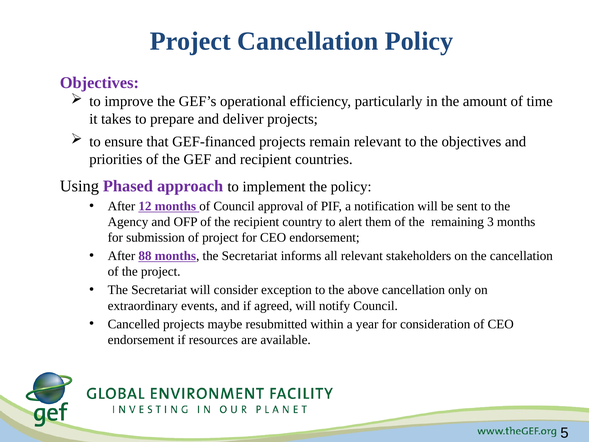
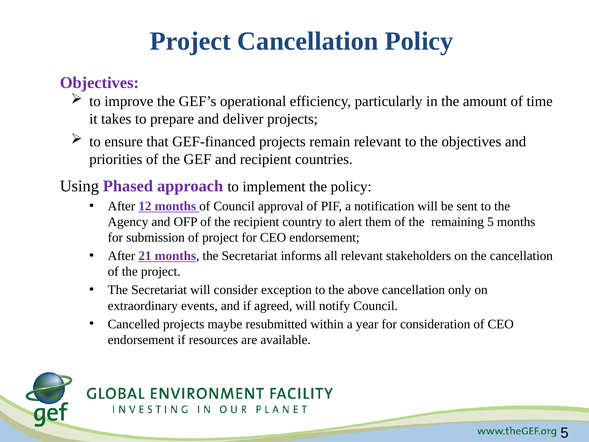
remaining 3: 3 -> 5
88: 88 -> 21
